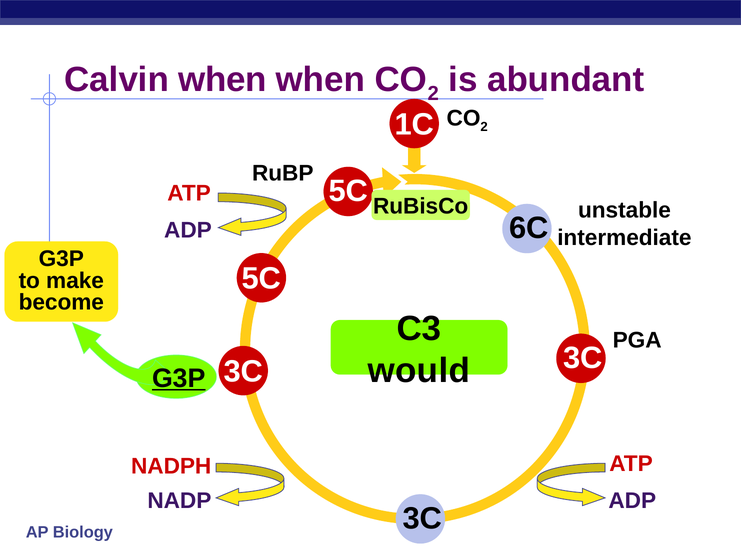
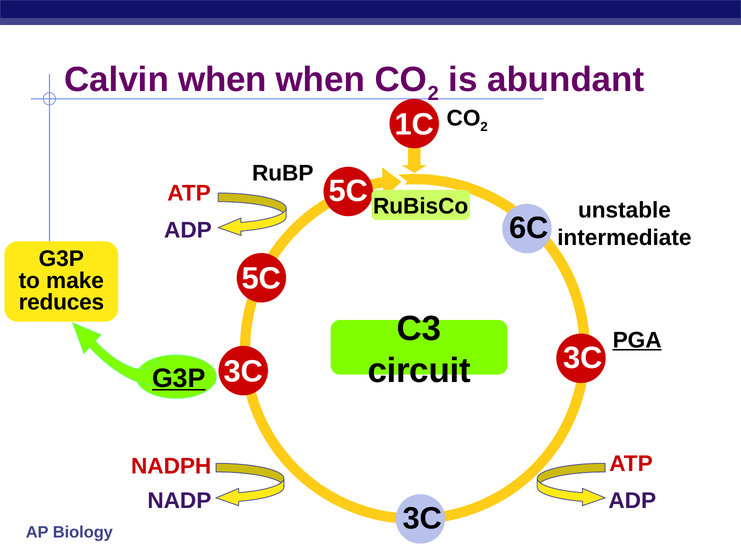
become: become -> reduces
PGA underline: none -> present
would: would -> circuit
